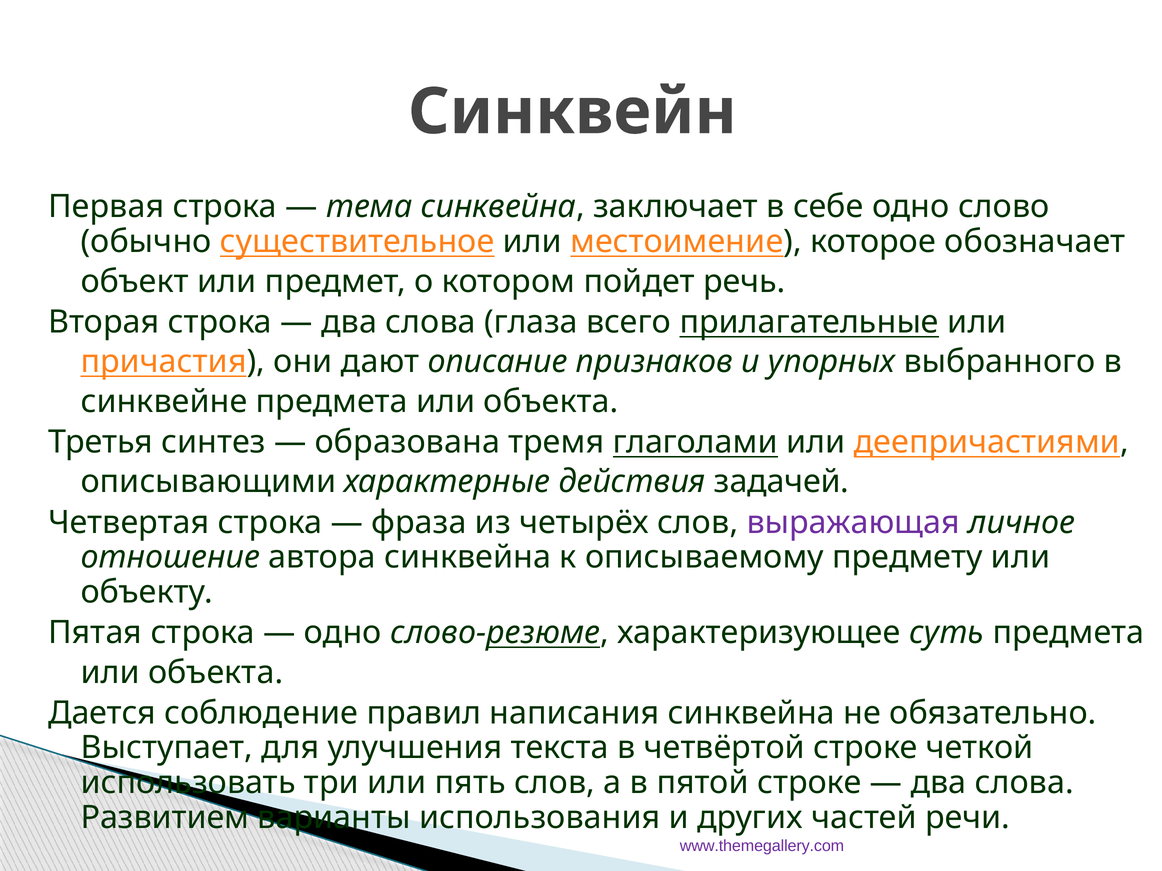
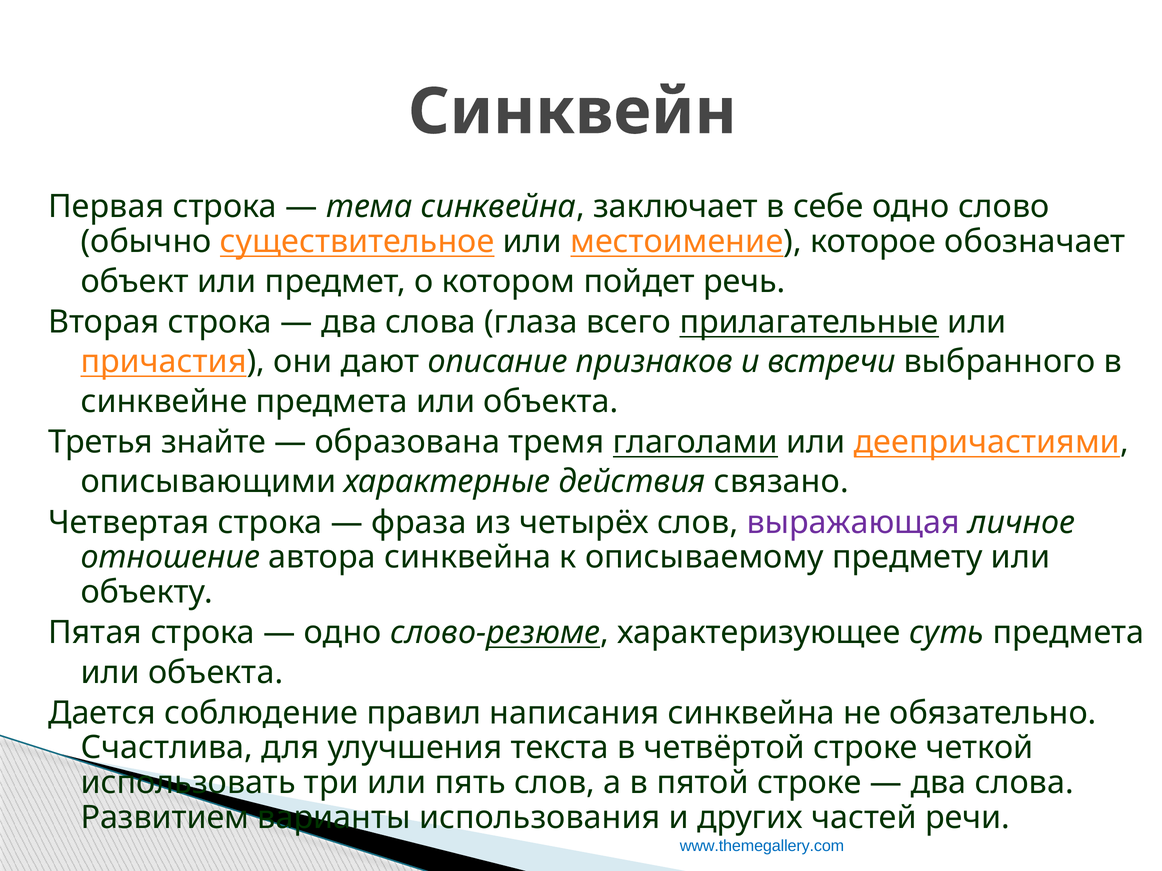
упорных: упорных -> встречи
синтез: синтез -> знайте
задачей: задачей -> связано
Выступает: Выступает -> Счастлива
www.themegallery.com colour: purple -> blue
